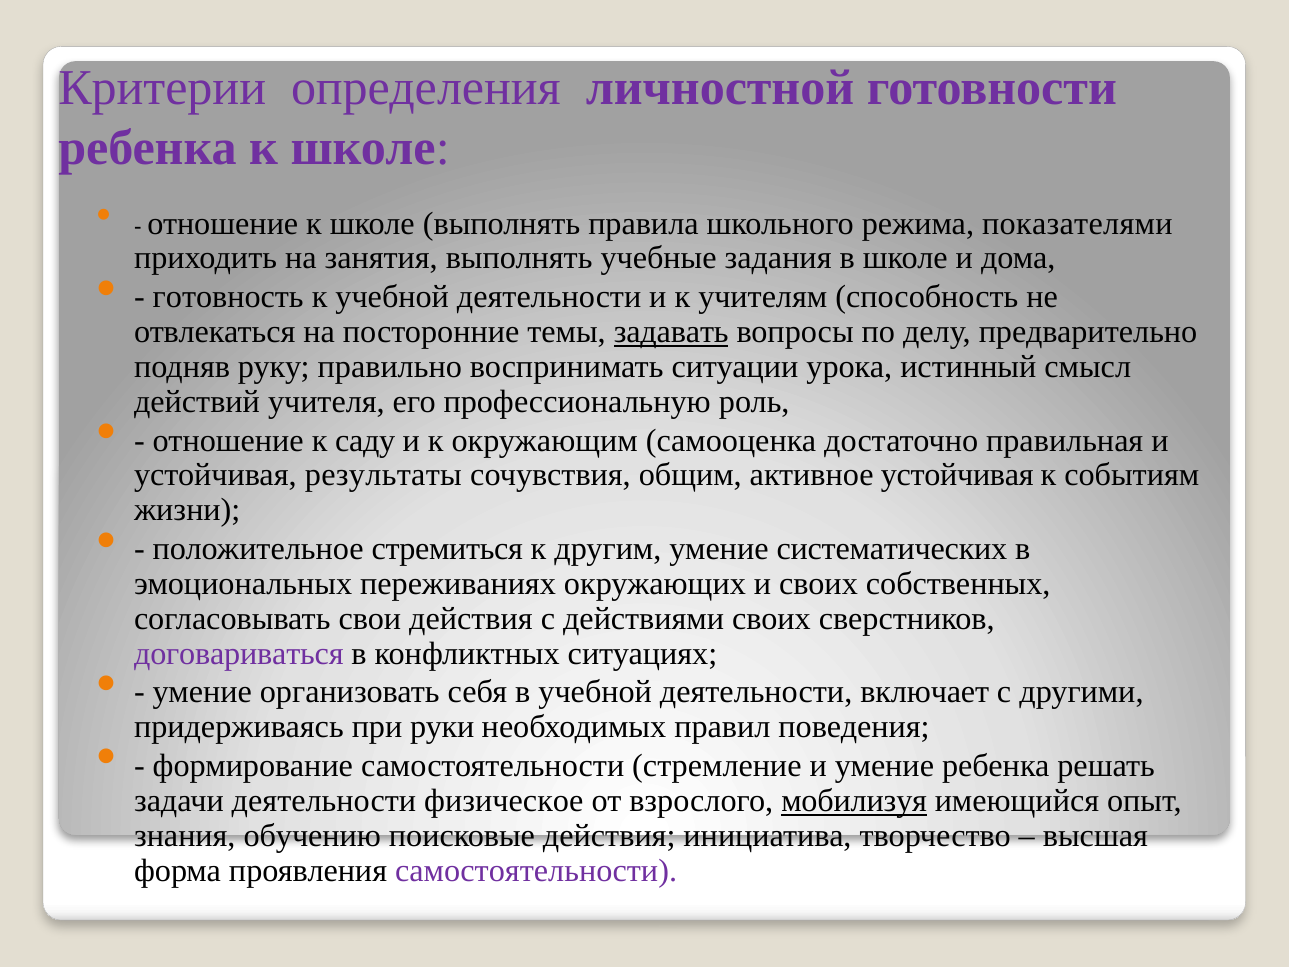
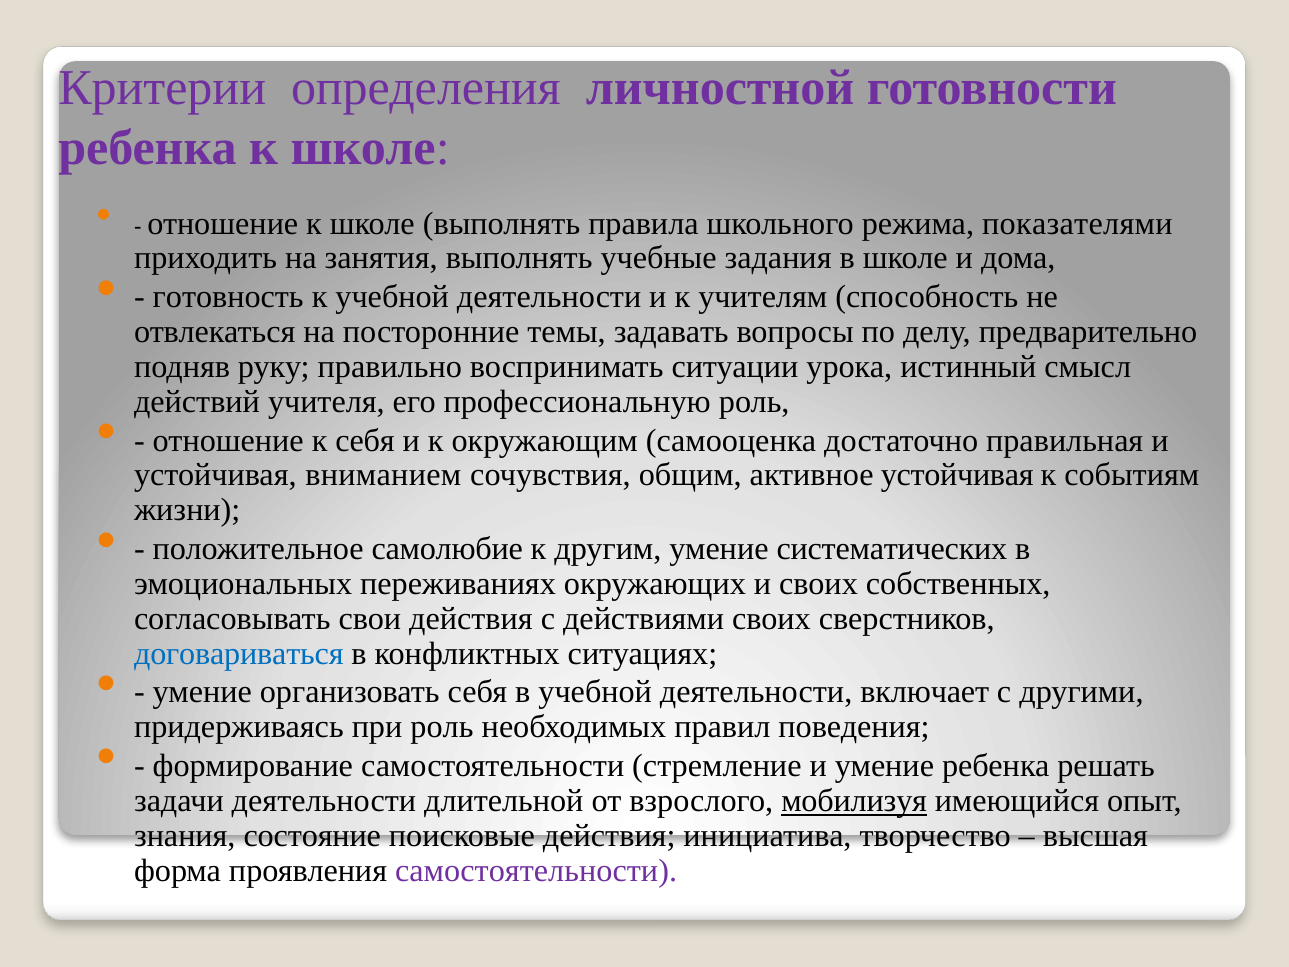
задавать underline: present -> none
к саду: саду -> себя
результаты: результаты -> вниманием
стремиться: стремиться -> самолюбие
договариваться colour: purple -> blue
при руки: руки -> роль
физическое: физическое -> длительной
обучению: обучению -> состояние
